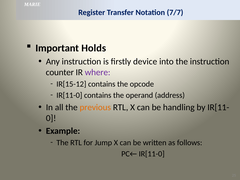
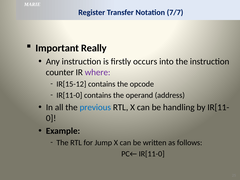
Holds: Holds -> Really
device: device -> occurs
previous colour: orange -> blue
